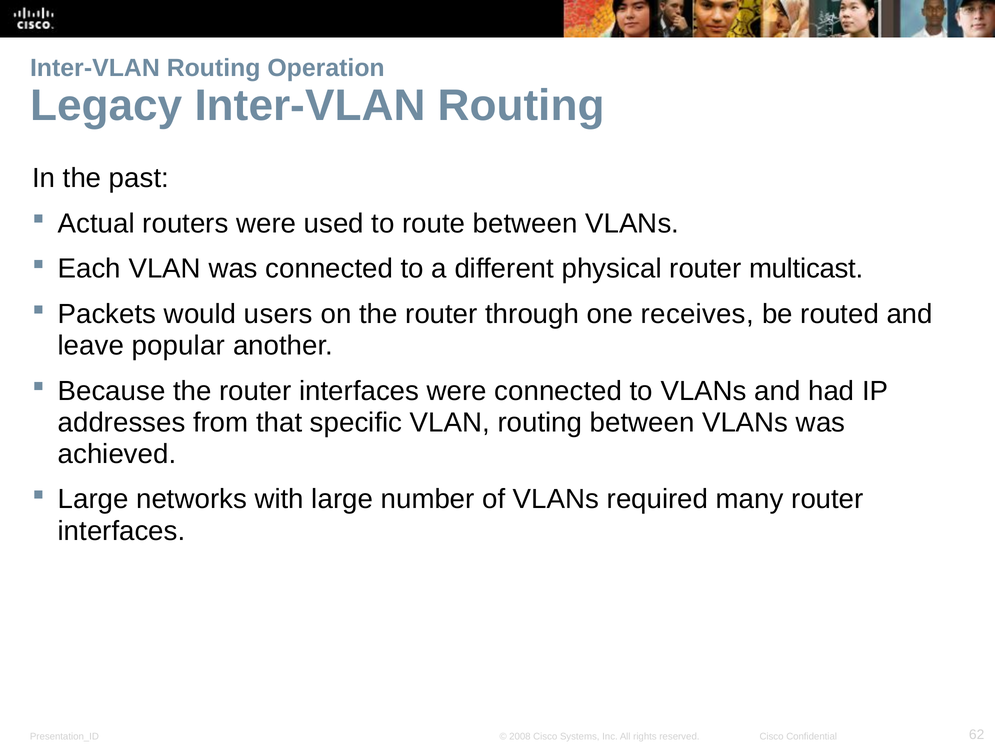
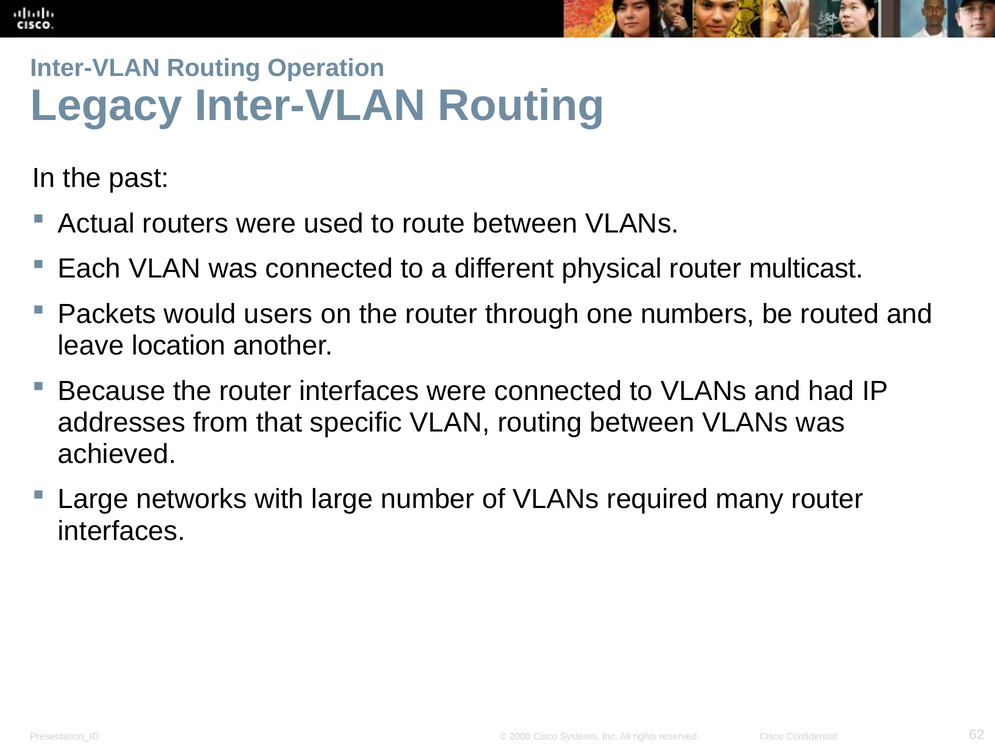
receives: receives -> numbers
popular: popular -> location
